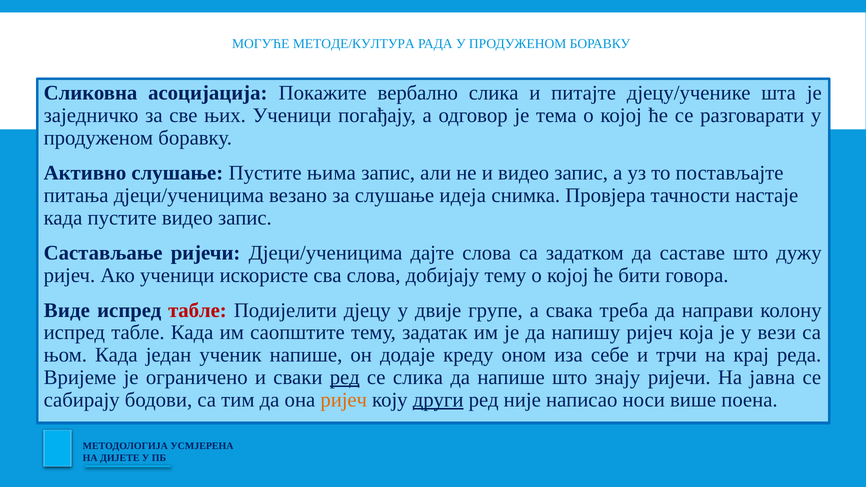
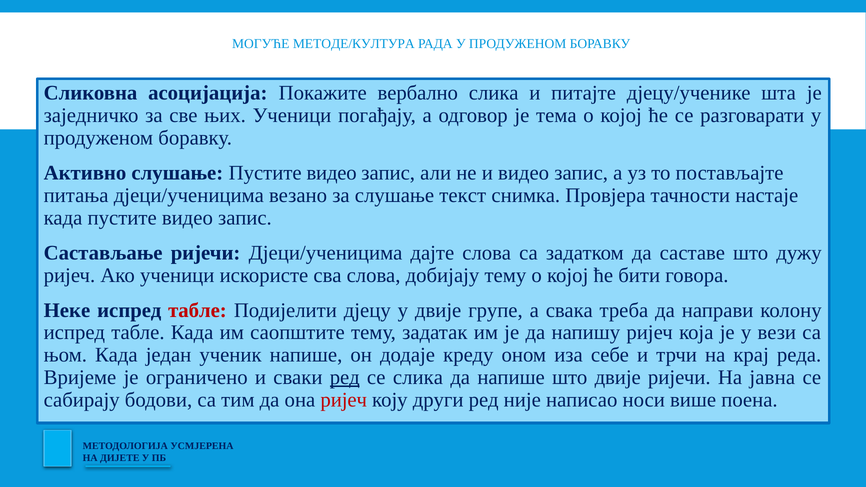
слушање Пустите њима: њима -> видео
идеја: идеја -> текст
Виде: Виде -> Неке
што знају: знају -> двије
ријеч at (344, 400) colour: orange -> red
други underline: present -> none
